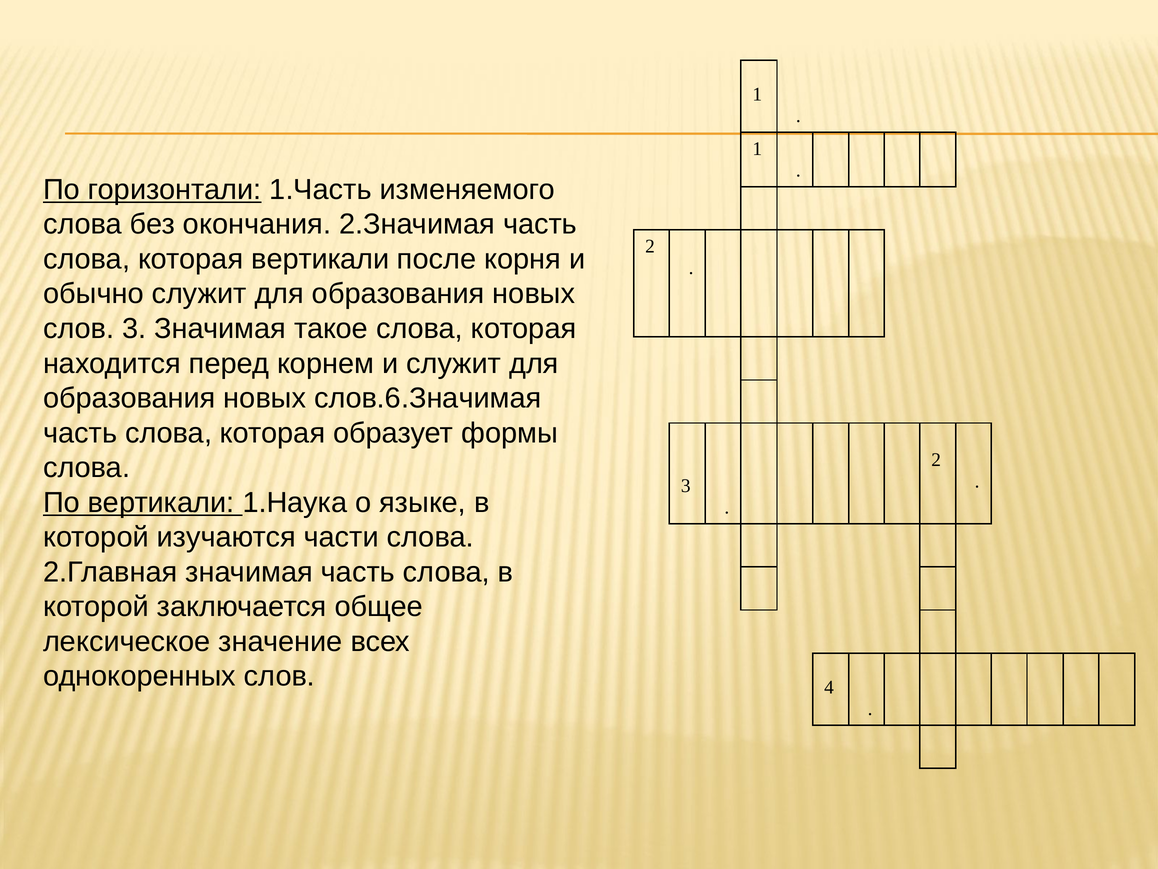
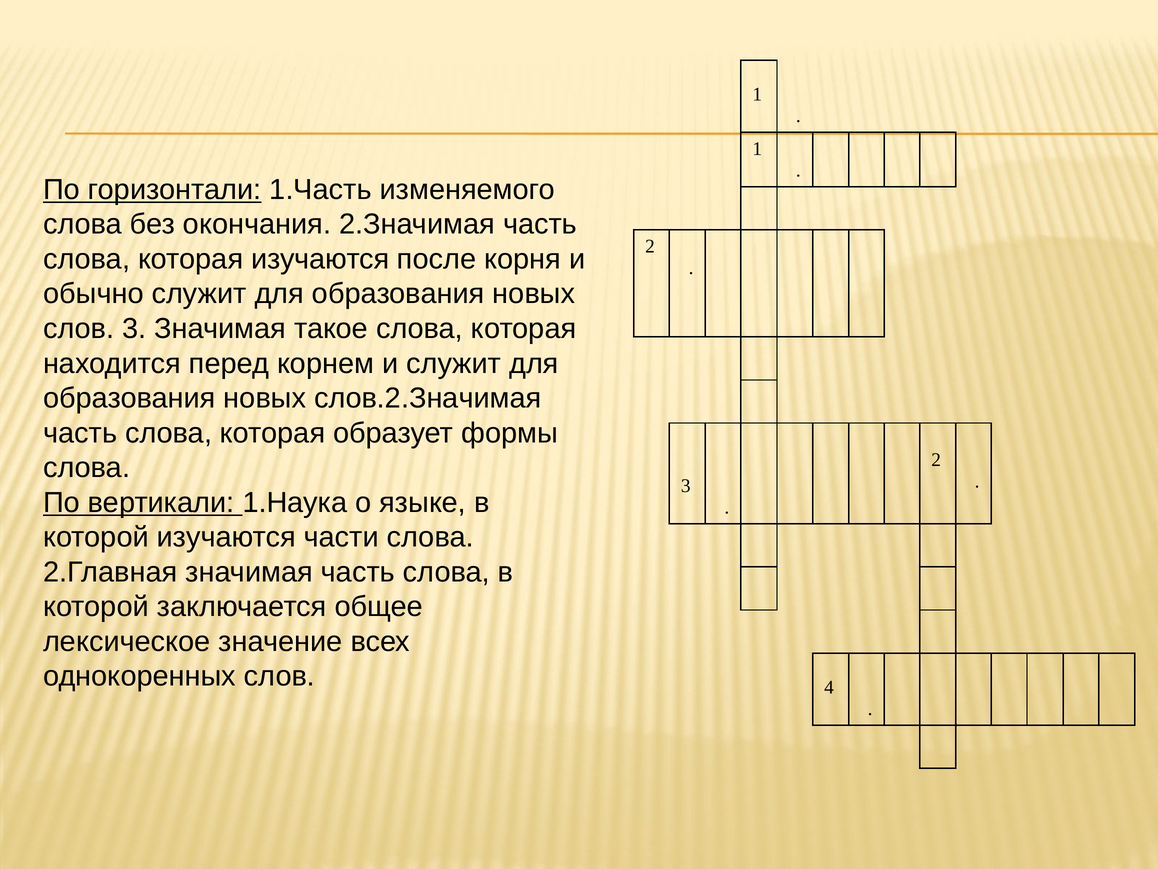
которая вертикали: вертикали -> изучаются
слов.6.Значимая: слов.6.Значимая -> слов.2.Значимая
